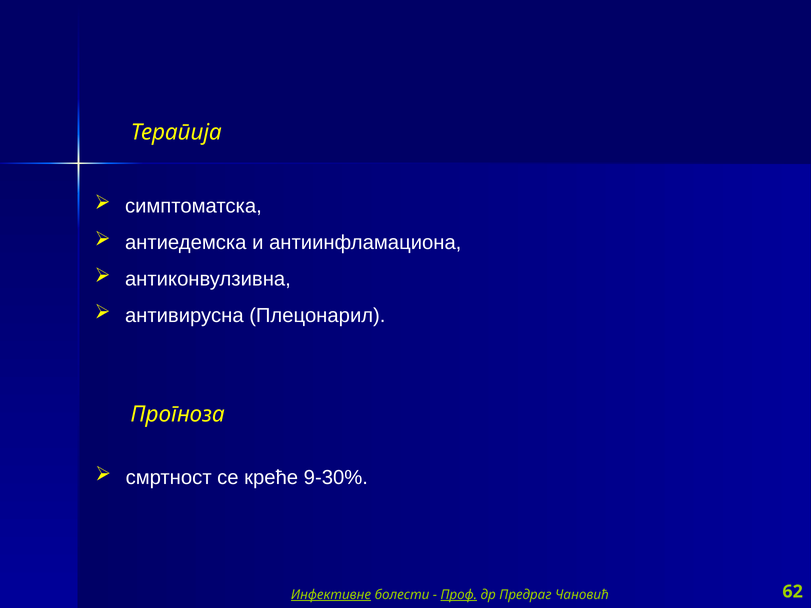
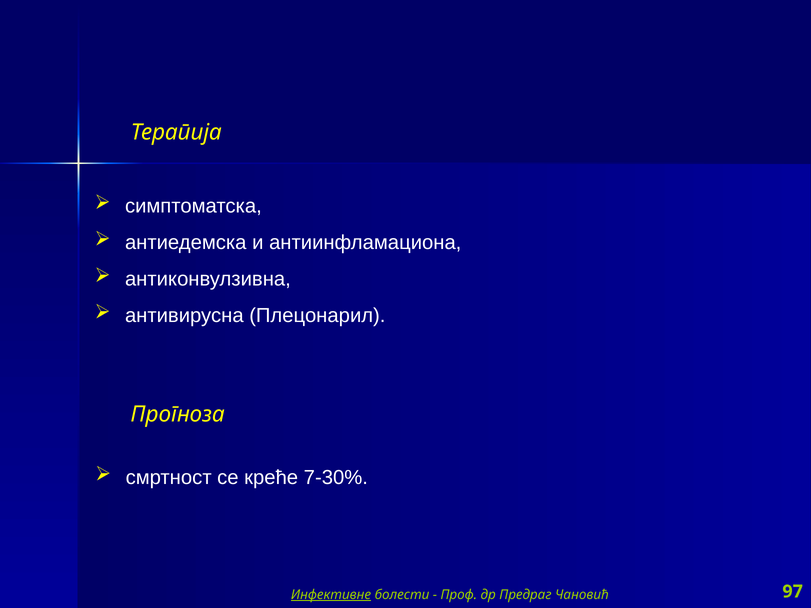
9-30%: 9-30% -> 7-30%
Проф underline: present -> none
62: 62 -> 97
